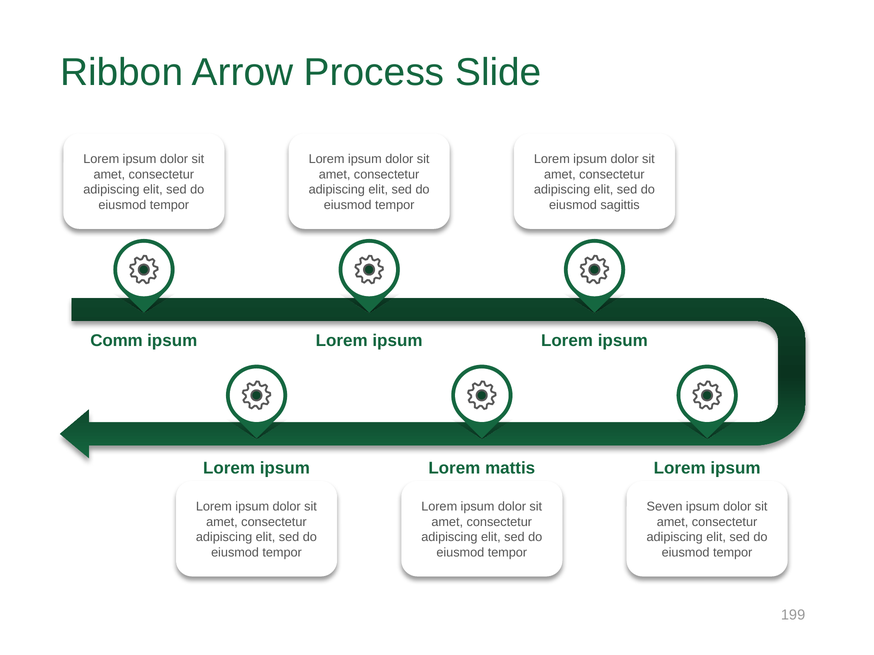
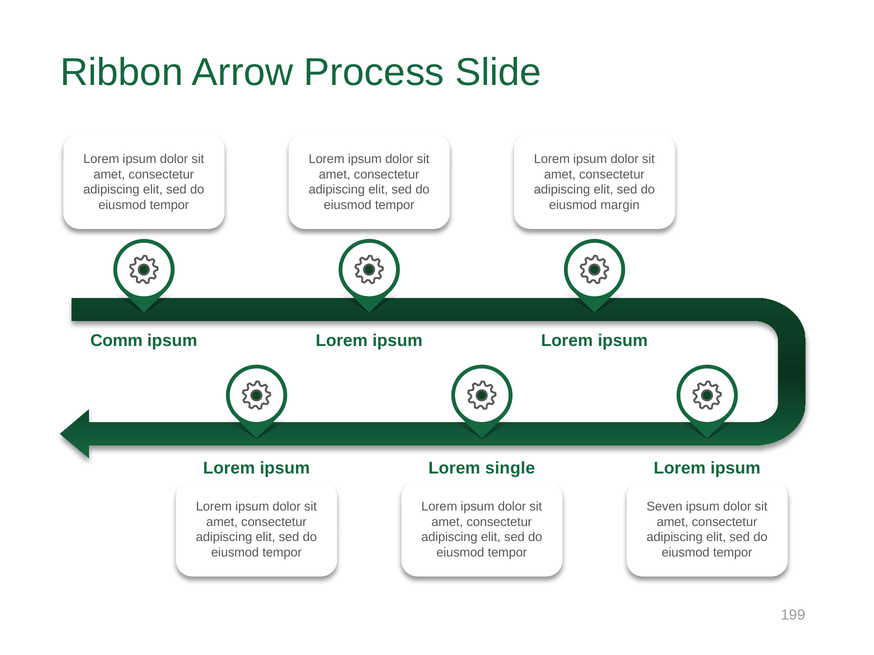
sagittis: sagittis -> margin
mattis: mattis -> single
